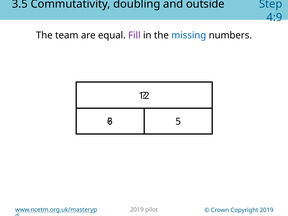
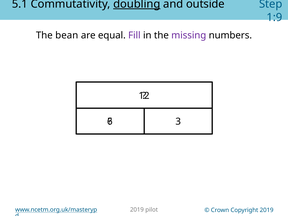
3.5: 3.5 -> 5.1
doubling underline: none -> present
4:9: 4:9 -> 1:9
team: team -> bean
missing colour: blue -> purple
5: 5 -> 3
